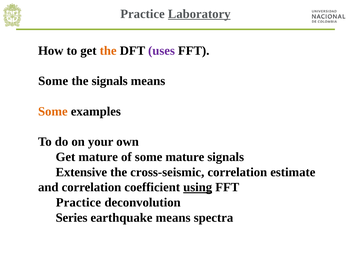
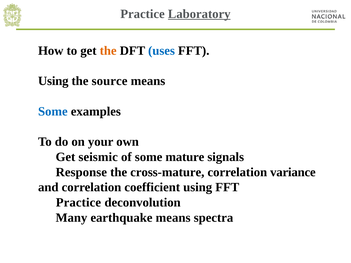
uses colour: purple -> blue
Some at (53, 81): Some -> Using
the signals: signals -> source
Some at (53, 111) colour: orange -> blue
Get mature: mature -> seismic
Extensive: Extensive -> Response
cross-seismic: cross-seismic -> cross-mature
estimate: estimate -> variance
using at (198, 187) underline: present -> none
Series: Series -> Many
